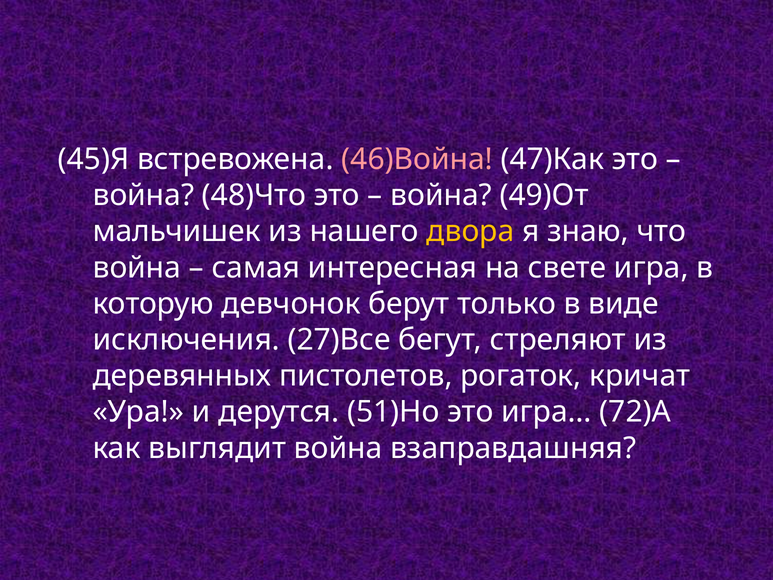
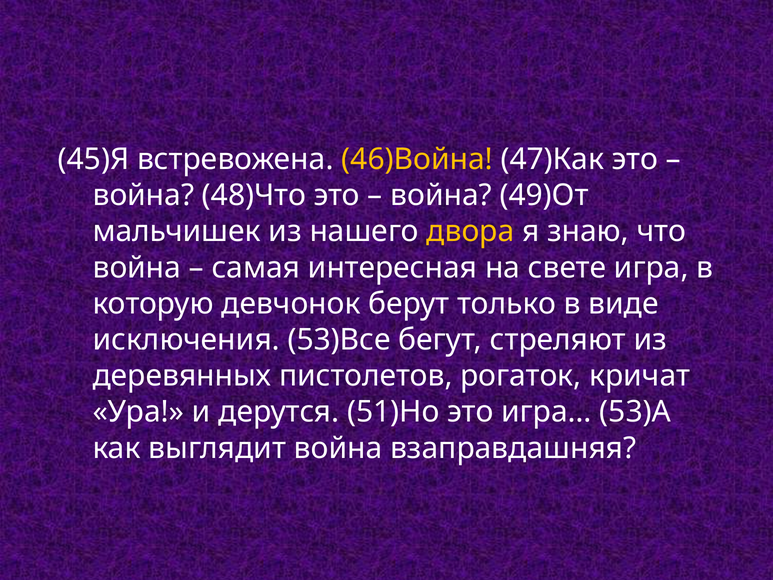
46)Война colour: pink -> yellow
27)Все: 27)Все -> 53)Все
72)А: 72)А -> 53)А
